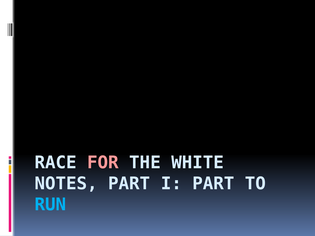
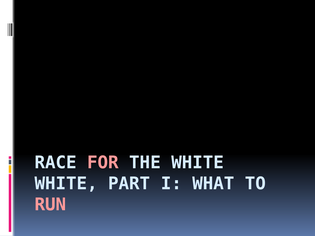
NOTES at (66, 184): NOTES -> WHITE
I PART: PART -> WHAT
RUN colour: light blue -> pink
